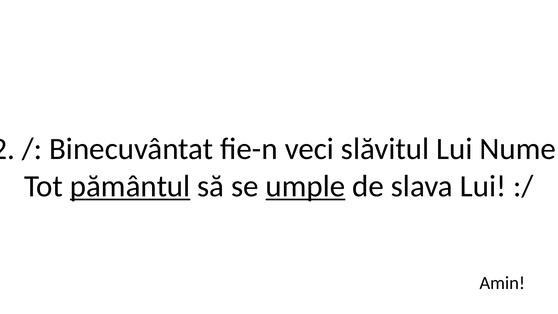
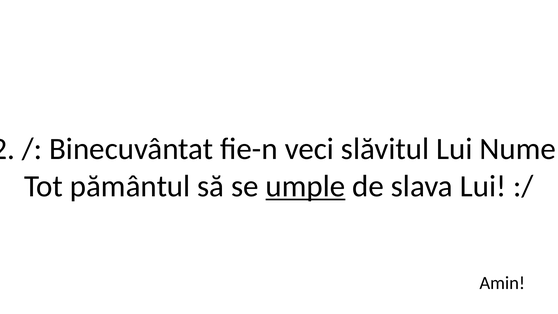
pământul underline: present -> none
